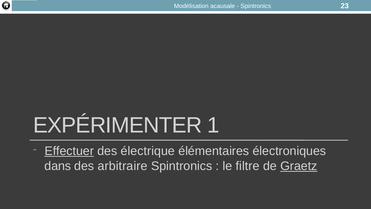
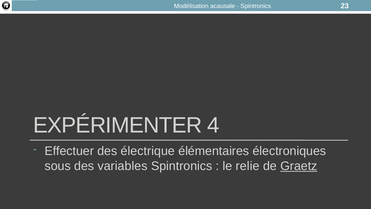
1: 1 -> 4
Effectuer underline: present -> none
dans: dans -> sous
arbitraire: arbitraire -> variables
filtre: filtre -> relie
